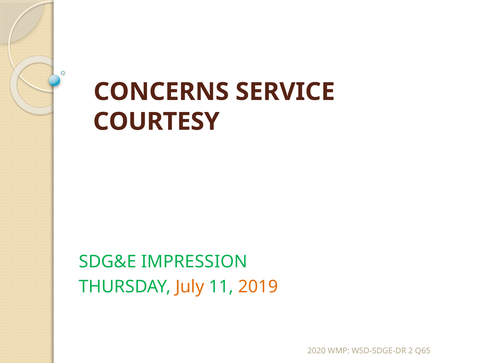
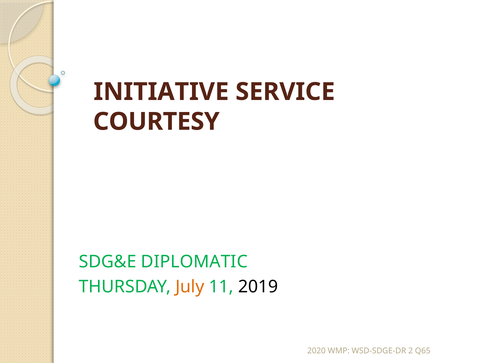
CONCERNS: CONCERNS -> INITIATIVE
IMPRESSION: IMPRESSION -> DIPLOMATIC
2019 colour: orange -> black
